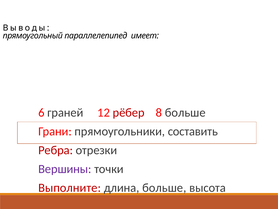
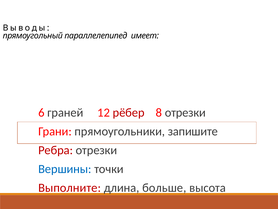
8 больше: больше -> отрезки
составить: составить -> запишите
Вершины colour: purple -> blue
